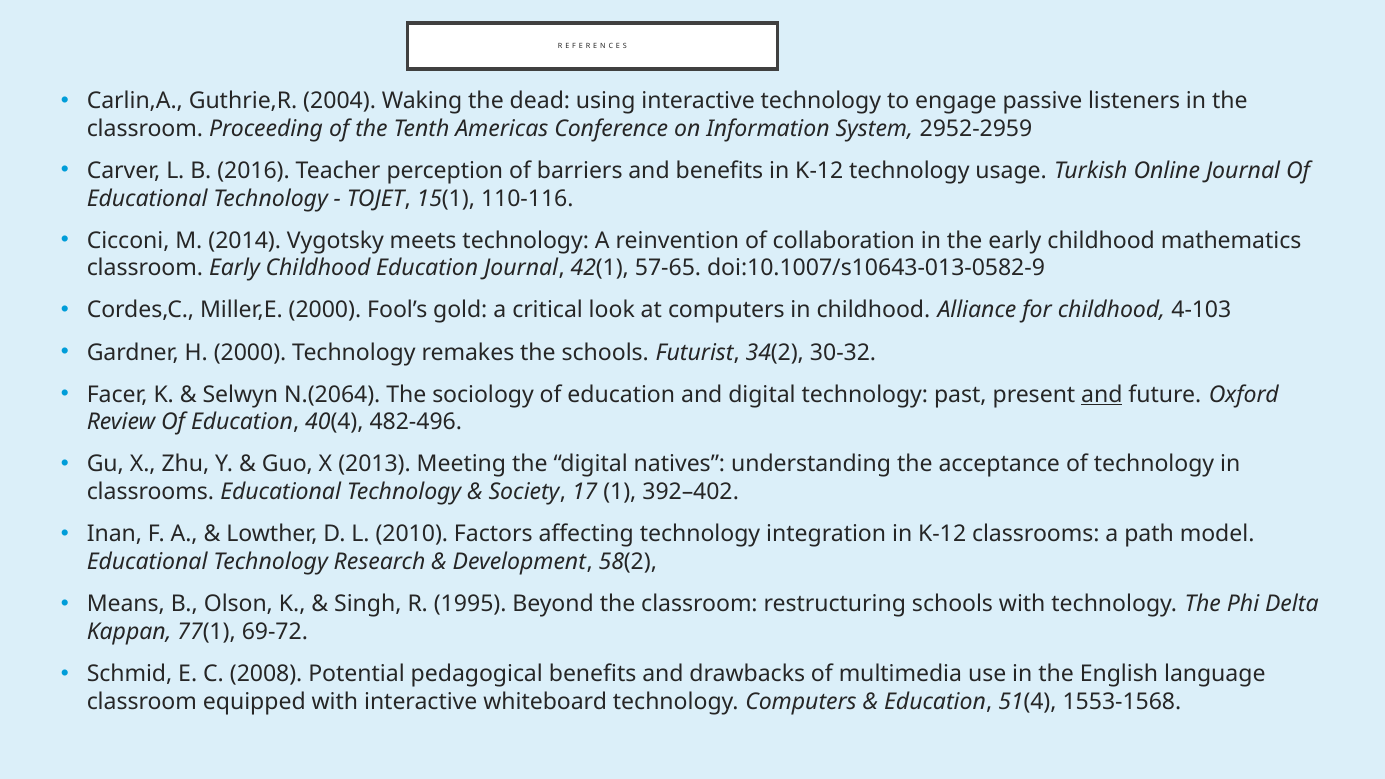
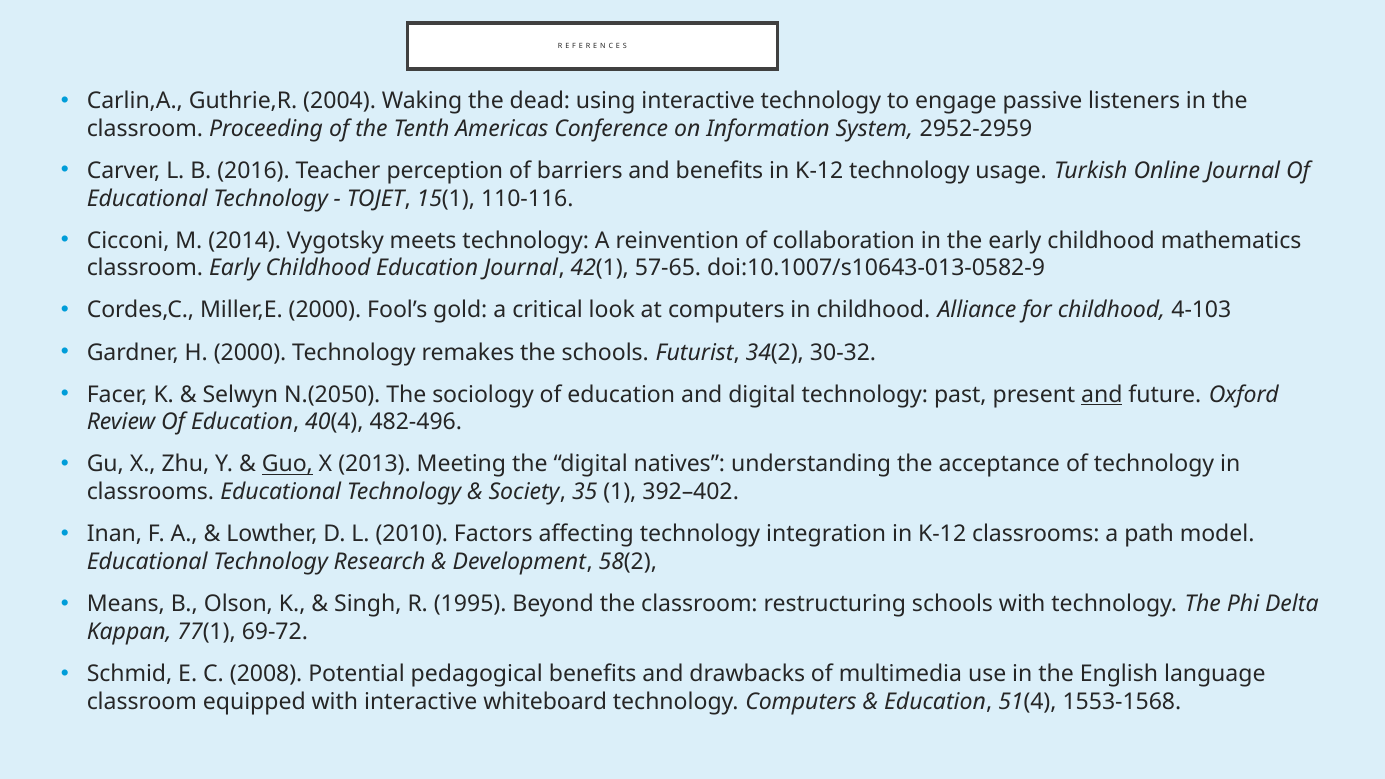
N.(2064: N.(2064 -> N.(2050
Guo underline: none -> present
17: 17 -> 35
